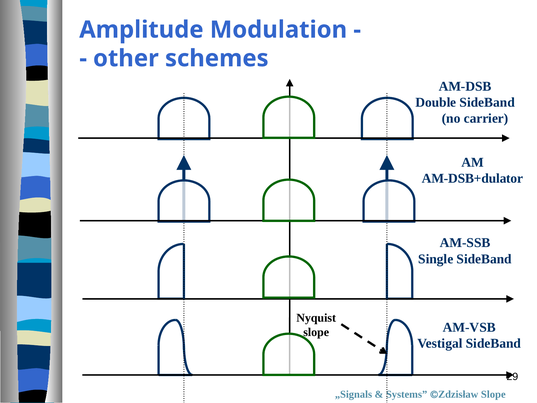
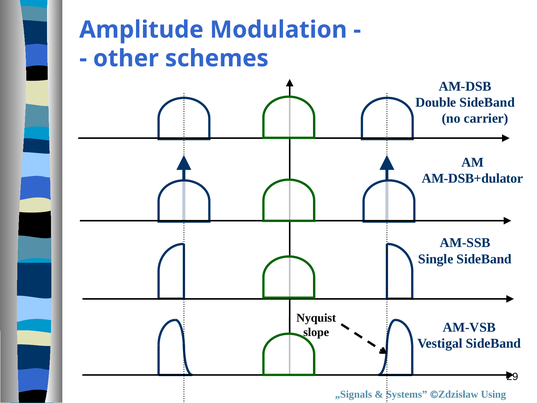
Zdzisław Slope: Slope -> Using
